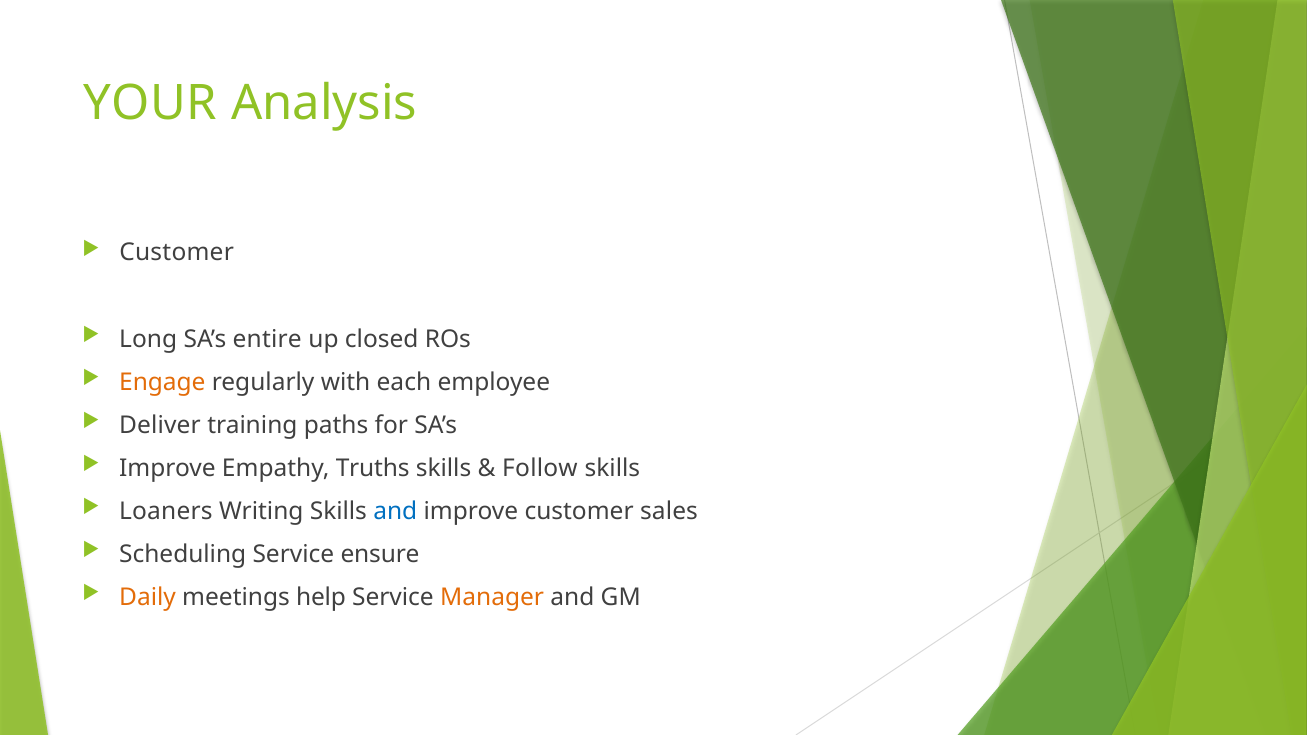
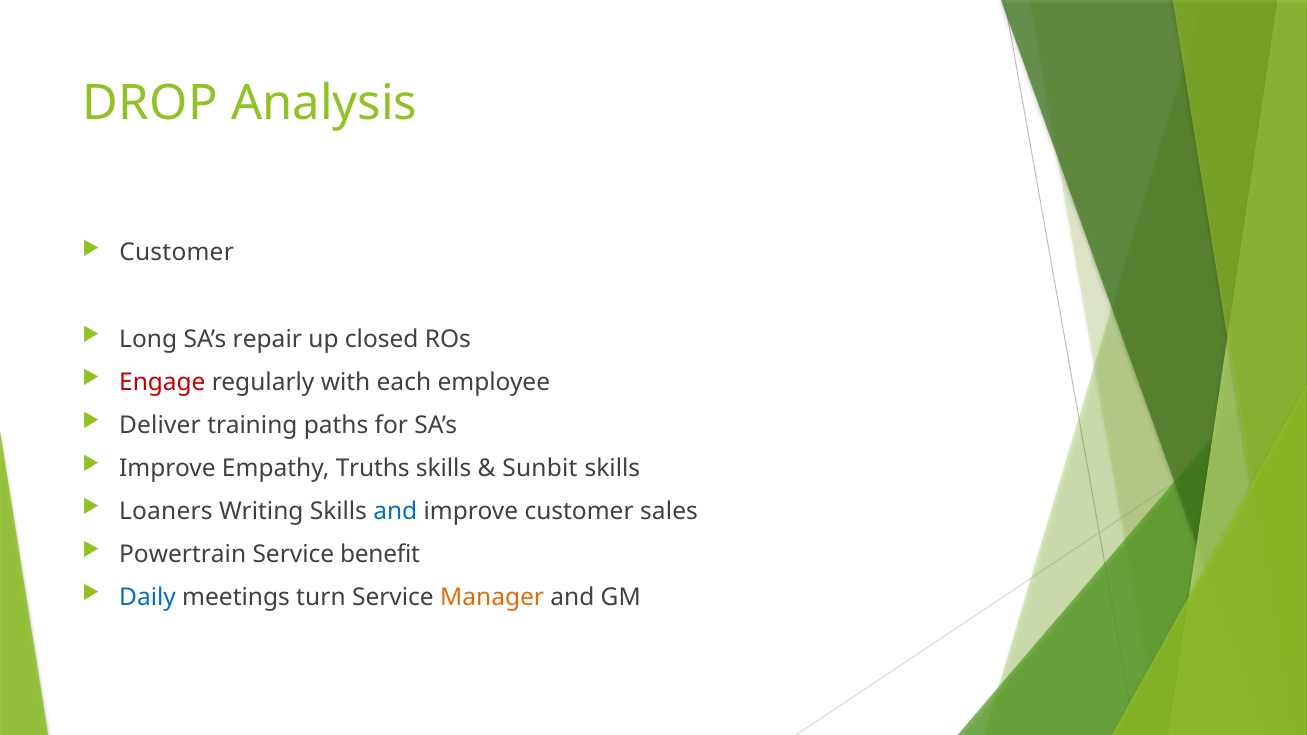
YOUR: YOUR -> DROP
entire: entire -> repair
Engage colour: orange -> red
Follow: Follow -> Sunbit
Scheduling: Scheduling -> Powertrain
ensure: ensure -> benefit
Daily colour: orange -> blue
help: help -> turn
